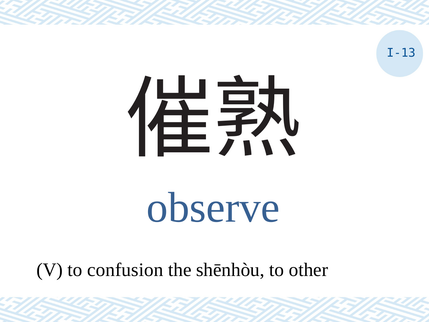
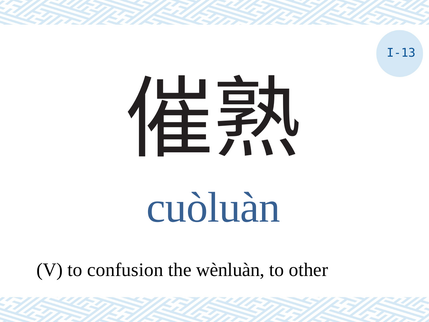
observe: observe -> cuòluàn
shēnhòu: shēnhòu -> wènluàn
